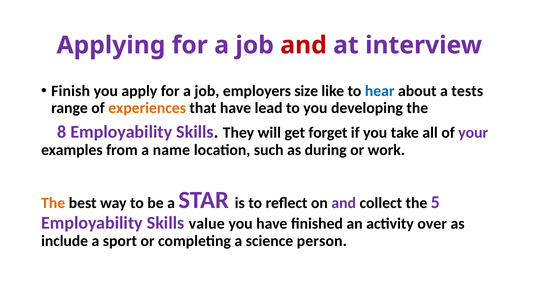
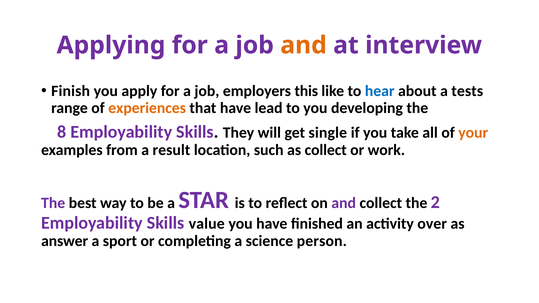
and at (304, 45) colour: red -> orange
size: size -> this
forget: forget -> single
your colour: purple -> orange
name: name -> result
as during: during -> collect
The at (53, 203) colour: orange -> purple
5: 5 -> 2
include: include -> answer
